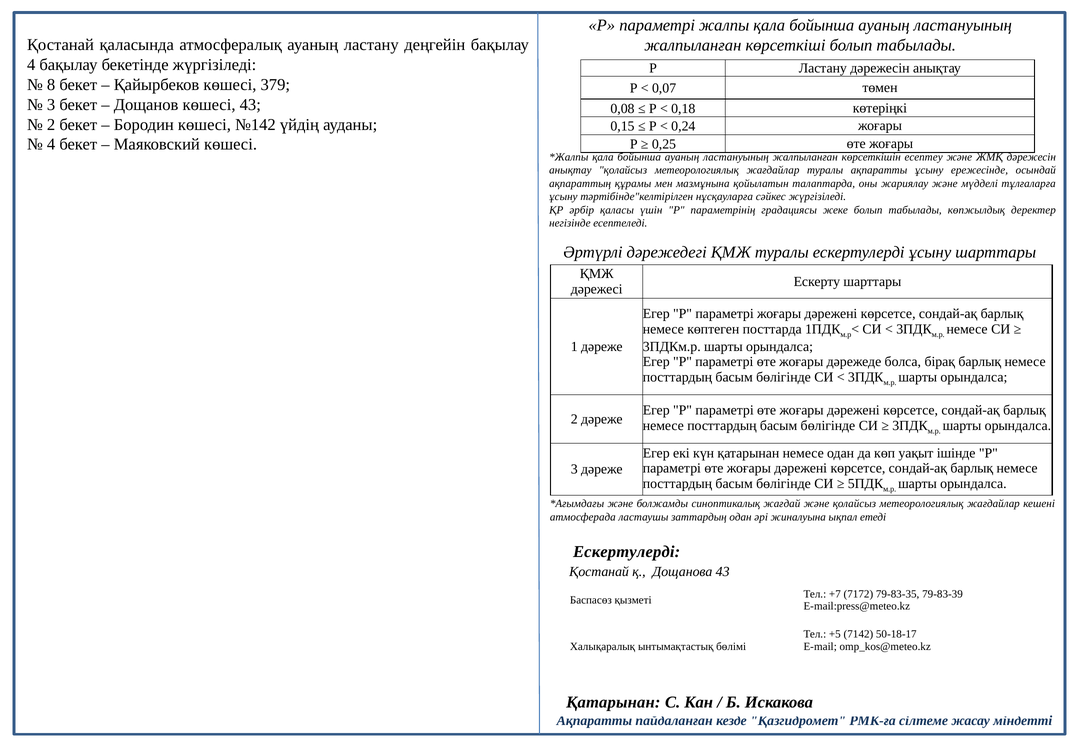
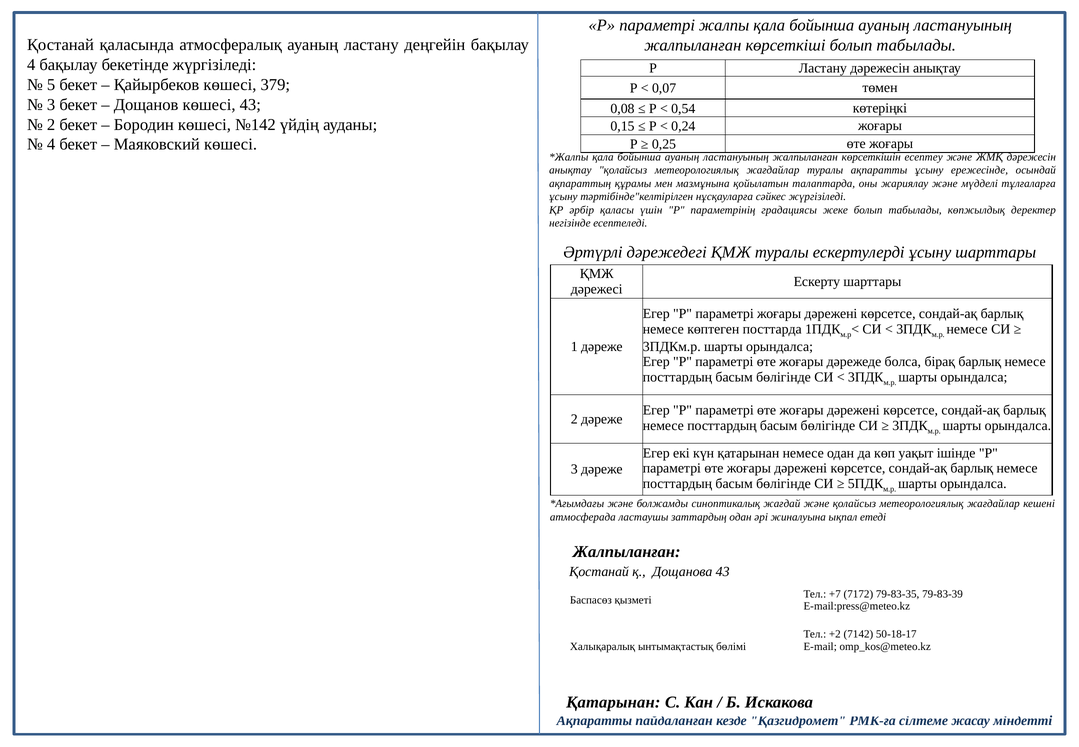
8: 8 -> 5
0,18: 0,18 -> 0,54
Ескертулерді at (627, 552): Ескертулерді -> Жалпыланған
+5: +5 -> +2
